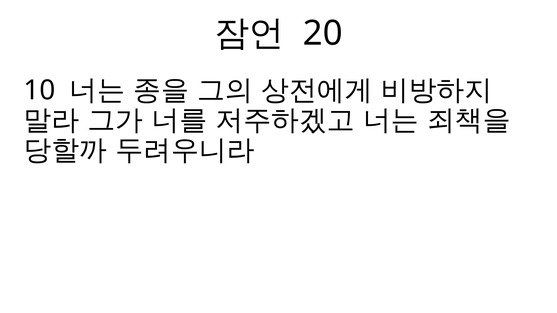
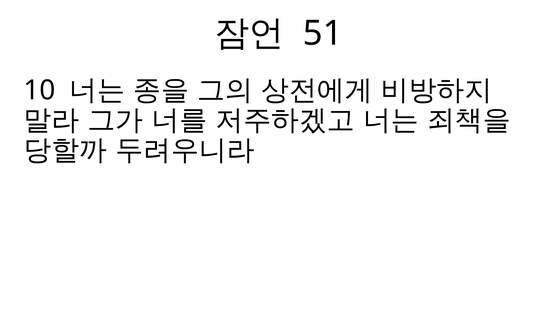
20: 20 -> 51
